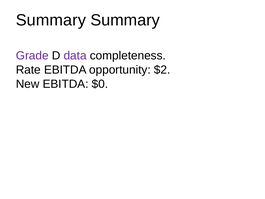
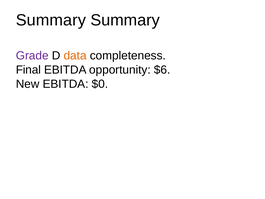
data colour: purple -> orange
Rate: Rate -> Final
$2: $2 -> $6
